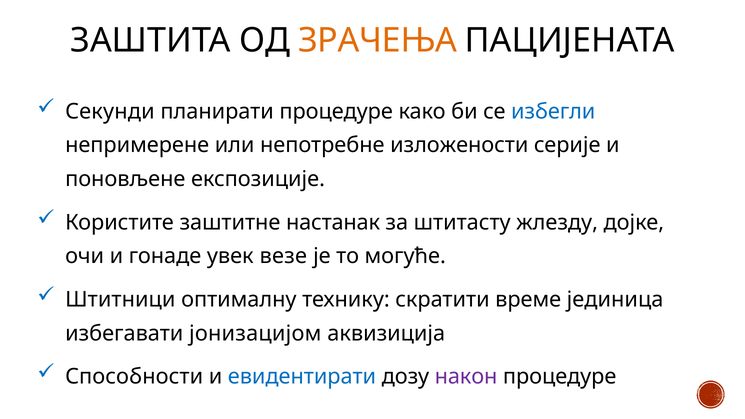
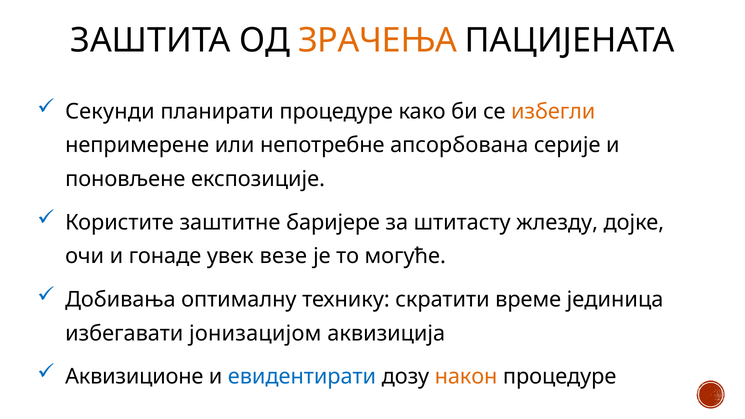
избегли colour: blue -> orange
изложености: изложености -> апсорбoвaнa
настанак: настанак -> баријере
Штитници: Штитници -> Добивања
Способности: Способности -> Аквизиционе
након colour: purple -> orange
